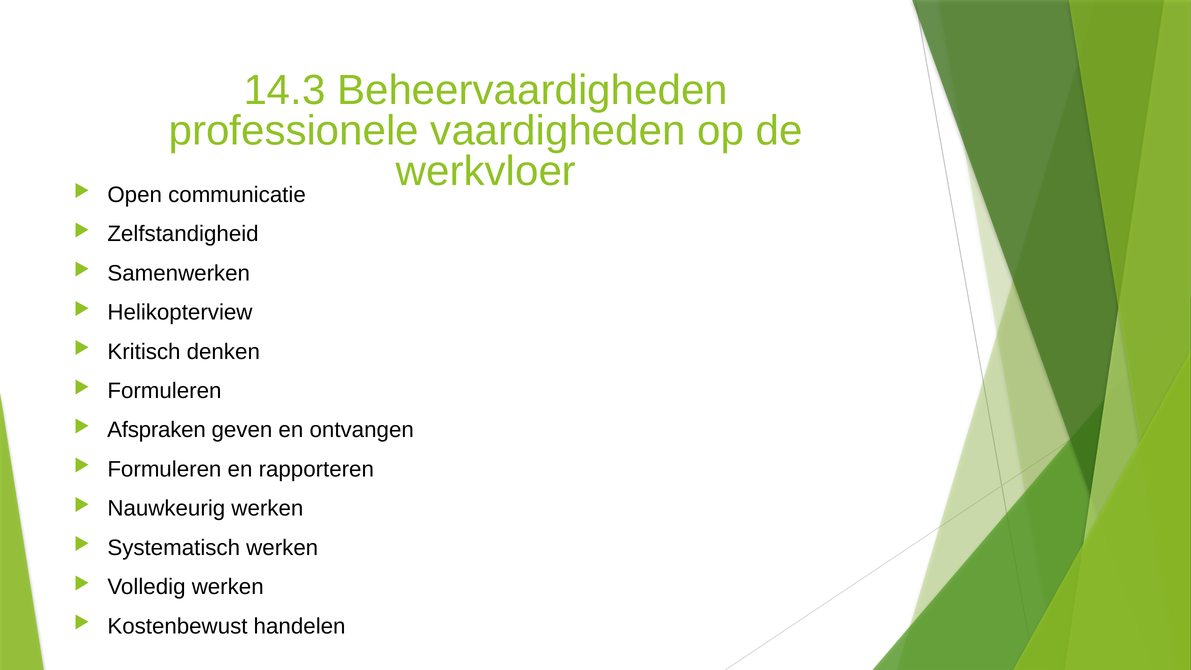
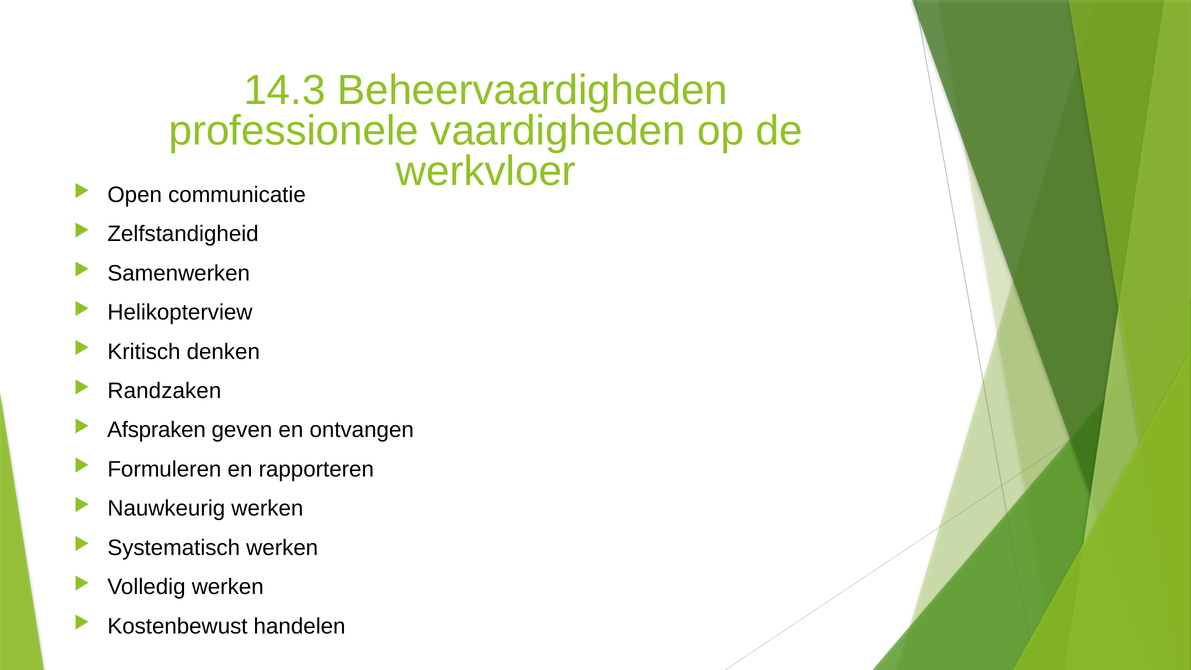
Formuleren at (164, 391): Formuleren -> Randzaken
